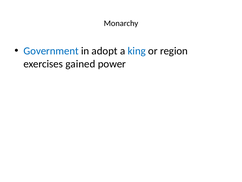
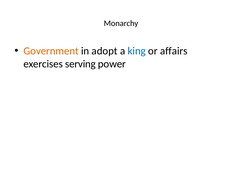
Government colour: blue -> orange
region: region -> affairs
gained: gained -> serving
